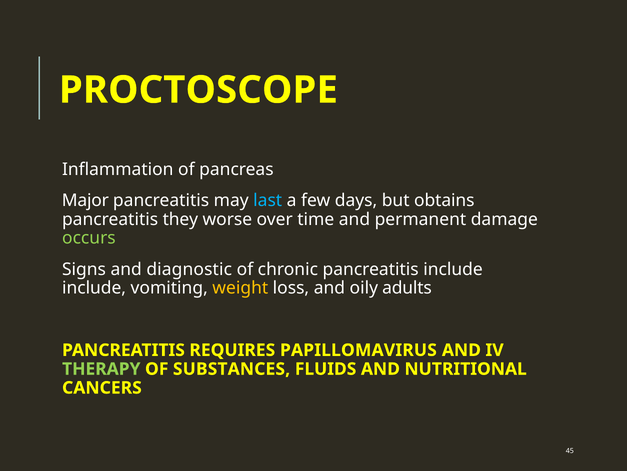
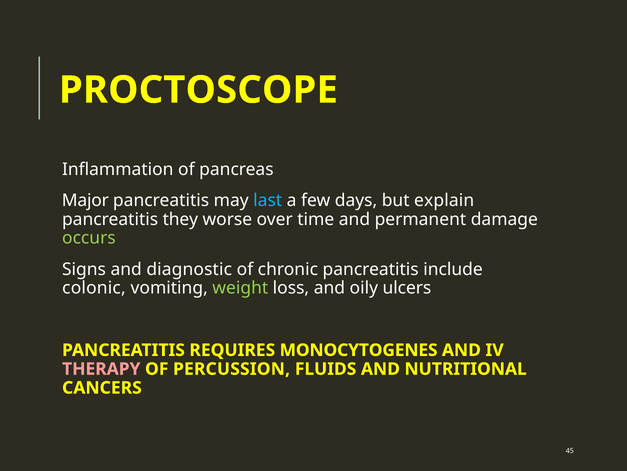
obtains: obtains -> explain
include at (94, 288): include -> colonic
weight colour: yellow -> light green
adults: adults -> ulcers
PAPILLOMAVIRUS: PAPILLOMAVIRUS -> MONOCYTOGENES
THERAPY colour: light green -> pink
SUBSTANCES: SUBSTANCES -> PERCUSSION
